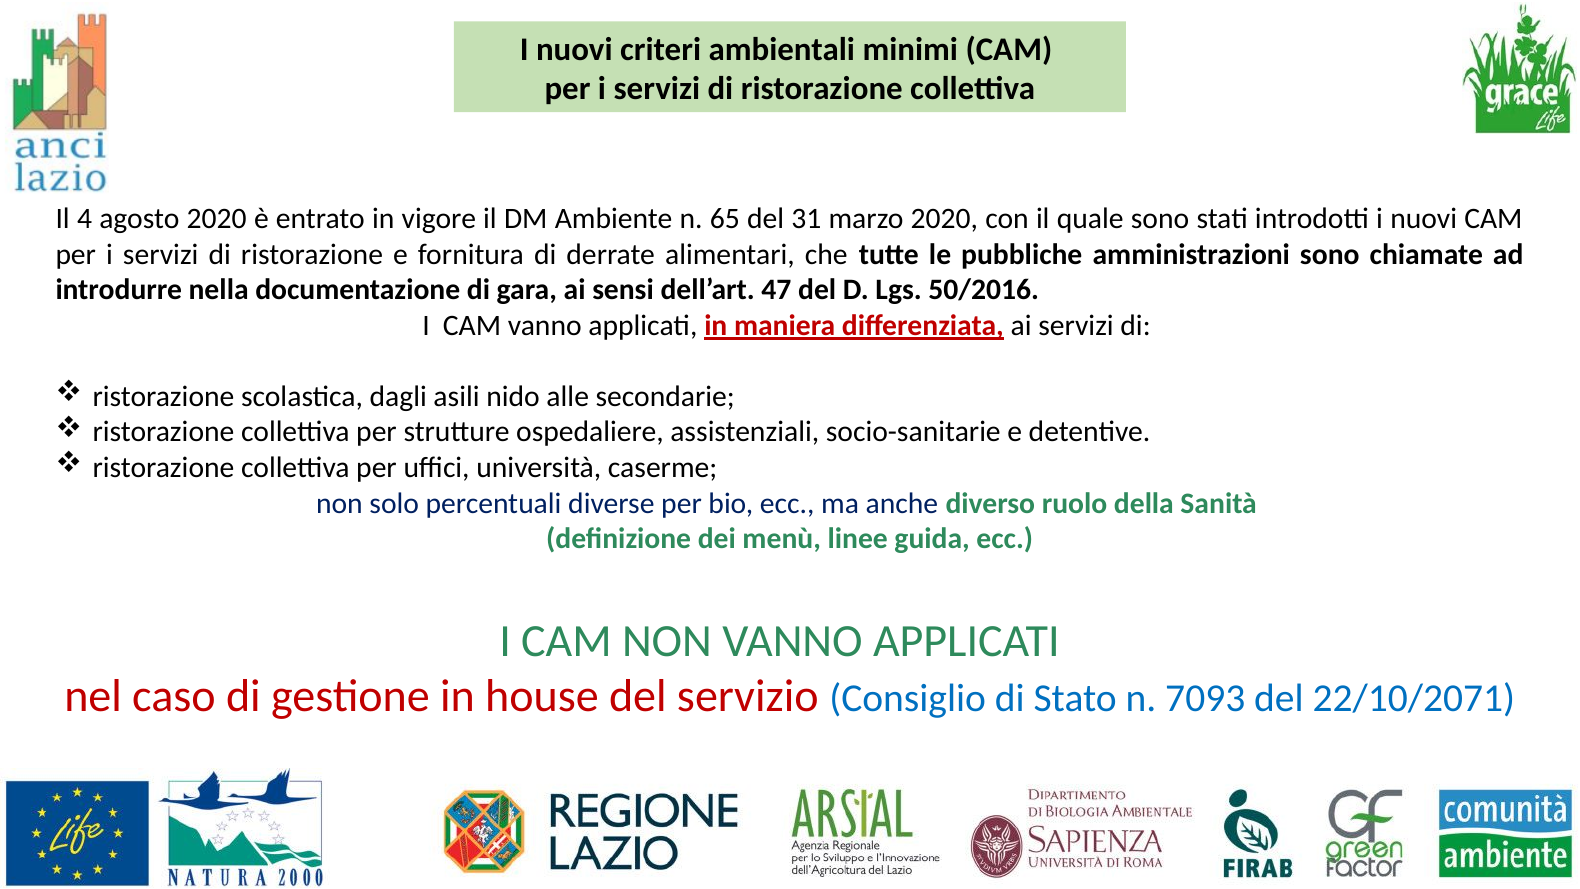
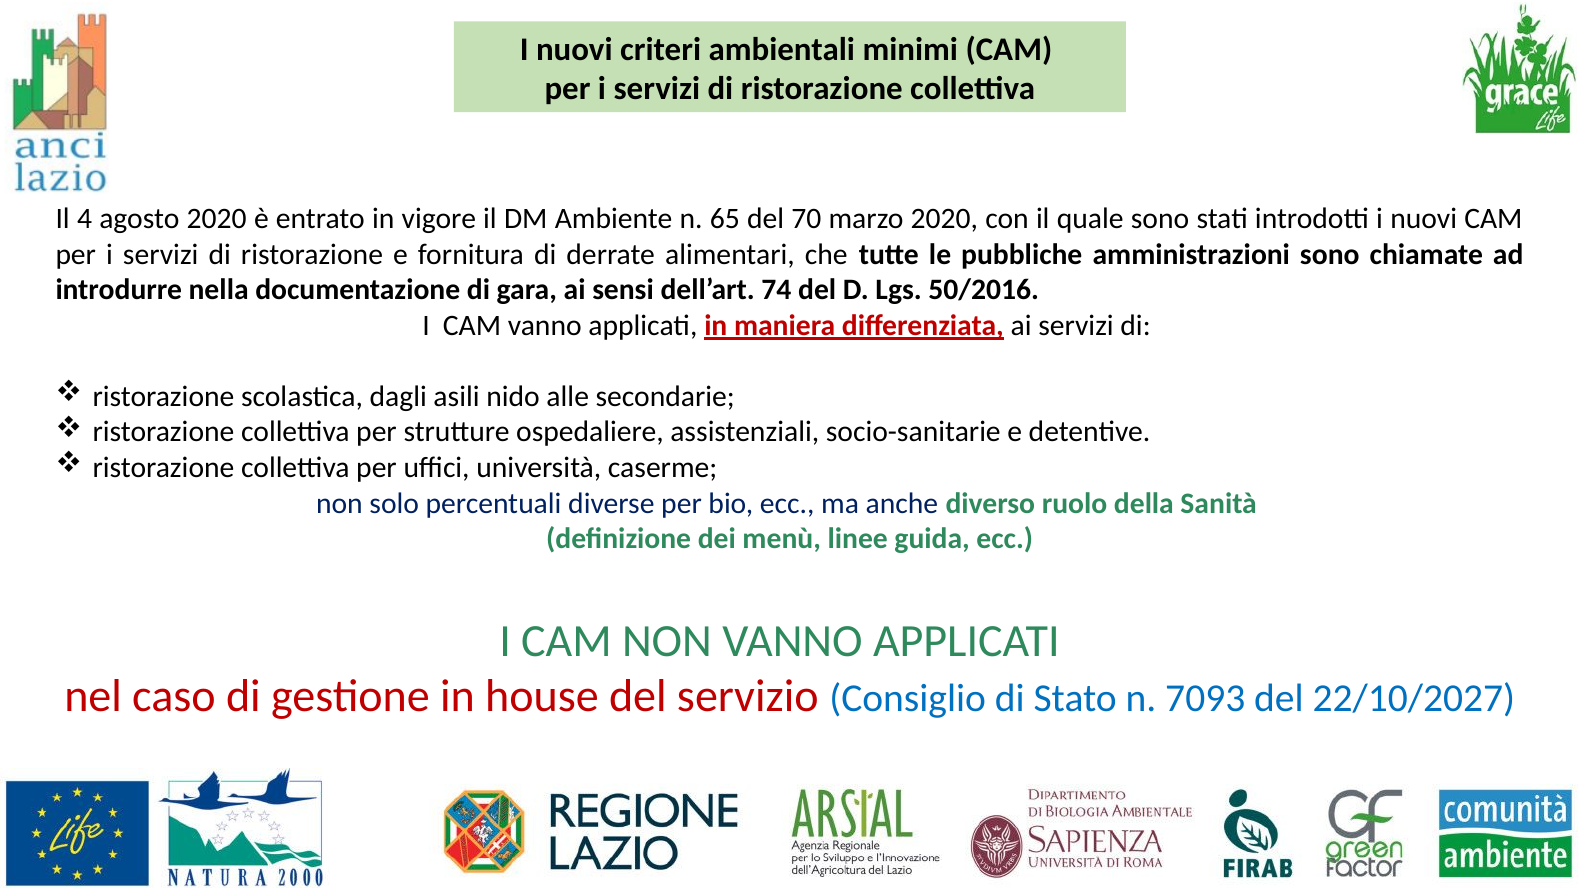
31: 31 -> 70
47: 47 -> 74
22/10/2071: 22/10/2071 -> 22/10/2027
